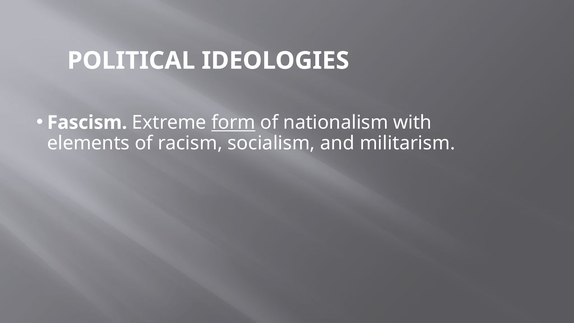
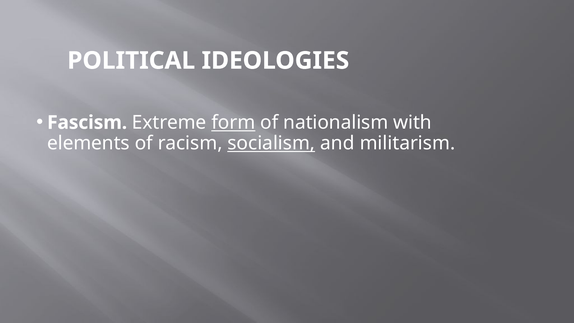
socialism underline: none -> present
